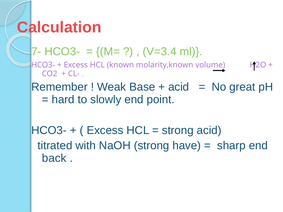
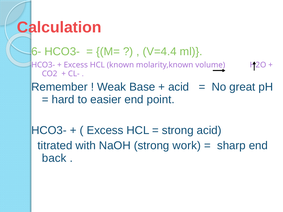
7-: 7- -> 6-
V=3.4: V=3.4 -> V=4.4
slowly: slowly -> easier
have: have -> work
